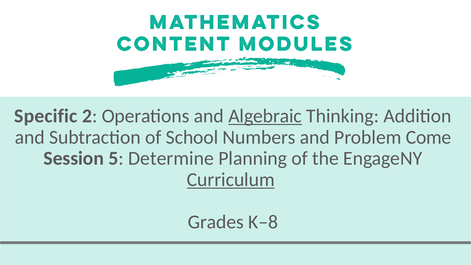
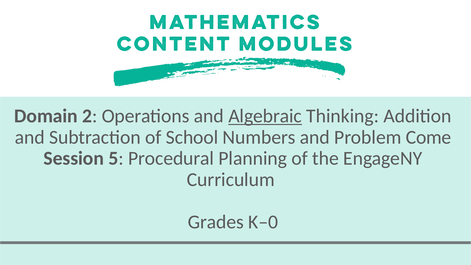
Specific: Specific -> Domain
Determine: Determine -> Procedural
Curriculum underline: present -> none
K–8: K–8 -> K–0
